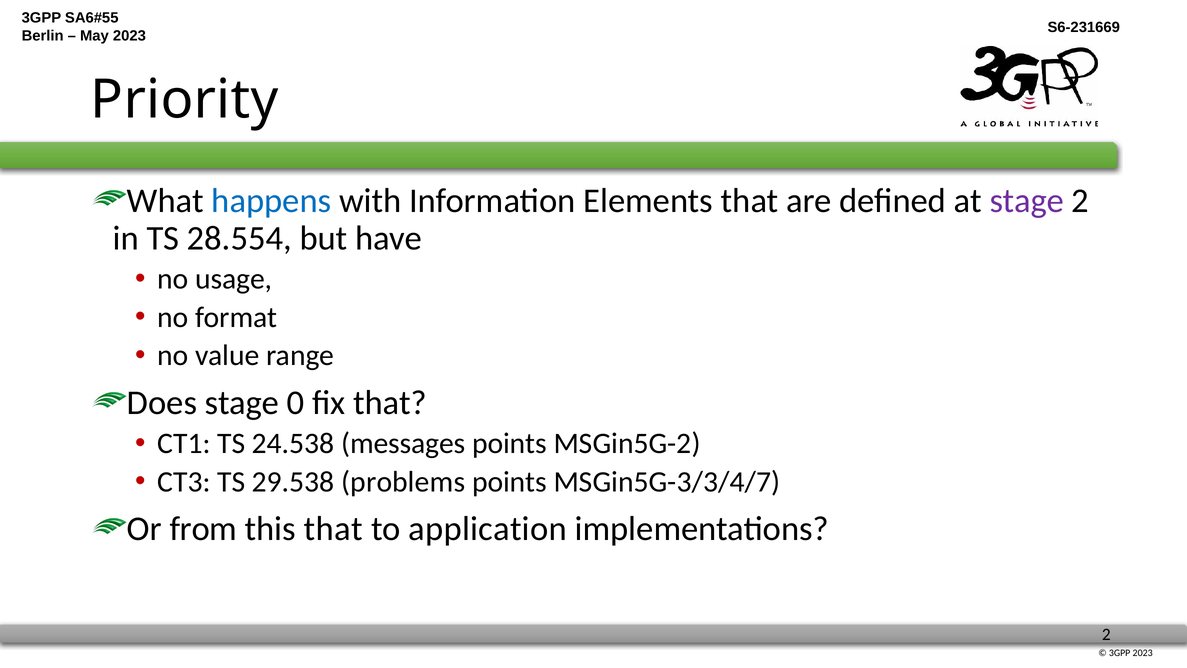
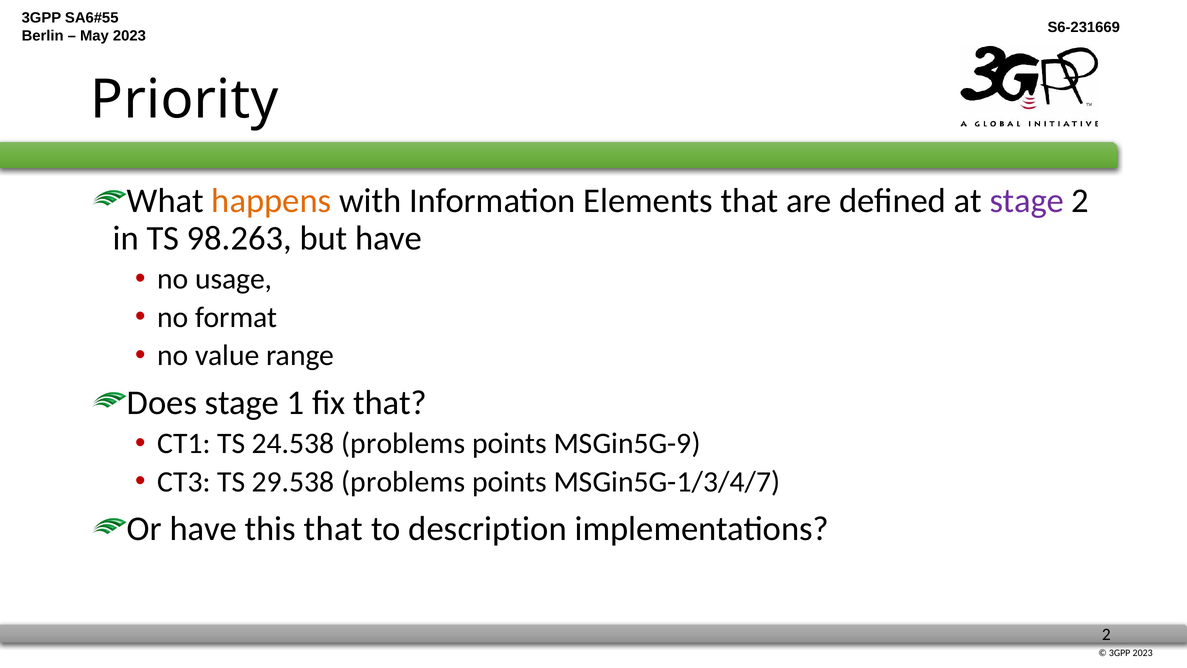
happens colour: blue -> orange
28.554: 28.554 -> 98.263
0: 0 -> 1
24.538 messages: messages -> problems
MSGin5G-2: MSGin5G-2 -> MSGin5G-9
MSGin5G-3/3/4/7: MSGin5G-3/3/4/7 -> MSGin5G-1/3/4/7
Or from: from -> have
application: application -> description
